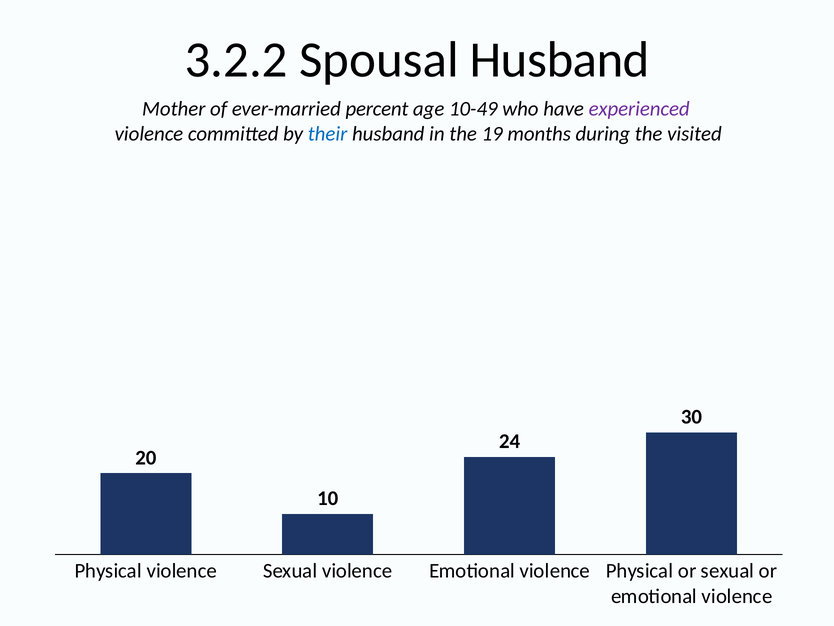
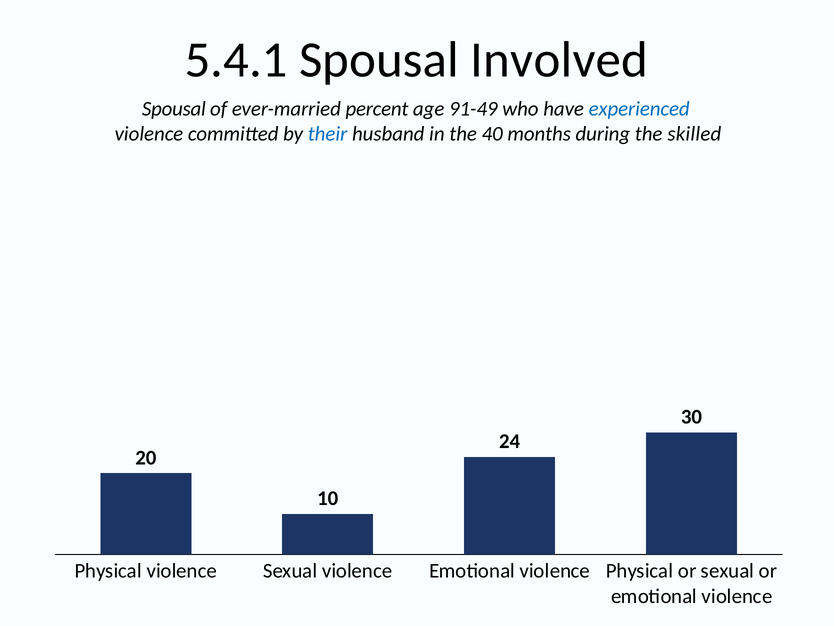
3.2.2: 3.2.2 -> 5.4.1
Spousal Husband: Husband -> Involved
Mother at (174, 109): Mother -> Spousal
10-49: 10-49 -> 91-49
experienced colour: purple -> blue
19: 19 -> 40
visited: visited -> skilled
